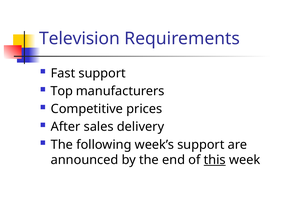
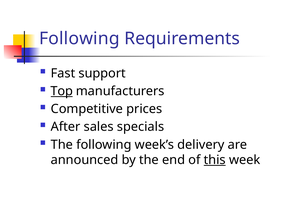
Television at (79, 39): Television -> Following
Top underline: none -> present
delivery: delivery -> specials
week’s support: support -> delivery
